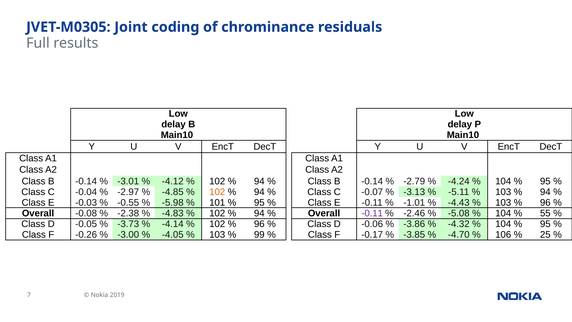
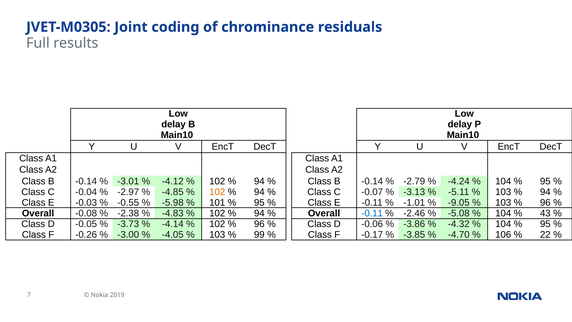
-4.43: -4.43 -> -9.05
-0.11 at (372, 213) colour: purple -> blue
55: 55 -> 43
25: 25 -> 22
